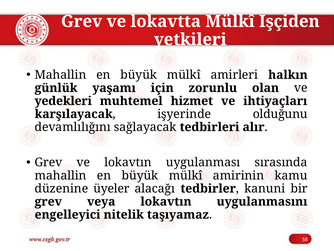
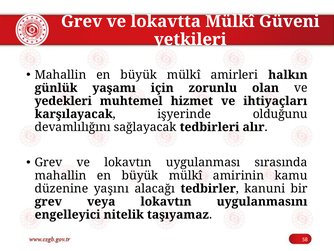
Işçiden: Işçiden -> Güveni
üyeler: üyeler -> yaşını
